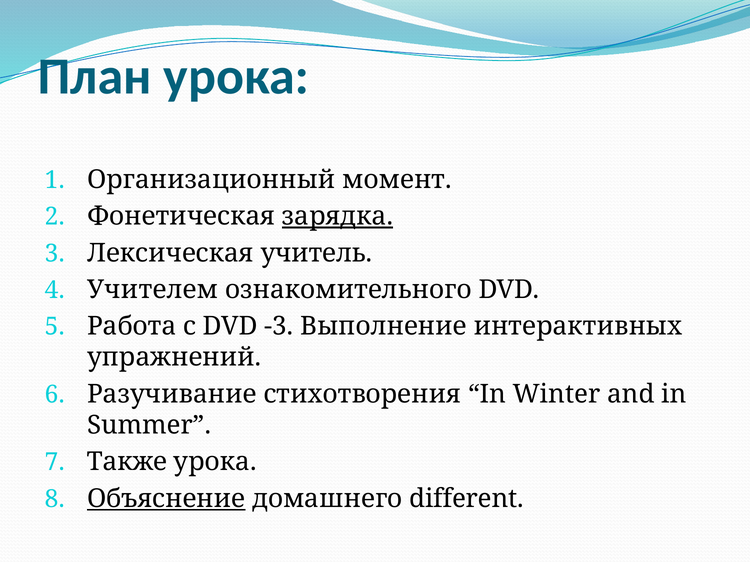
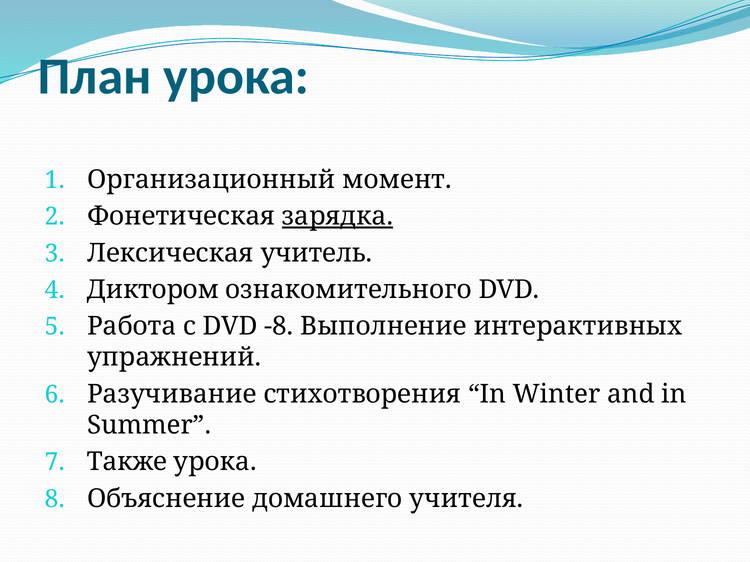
Учителем: Учителем -> Диктором
-3: -3 -> -8
Объяснение underline: present -> none
different: different -> учителя
